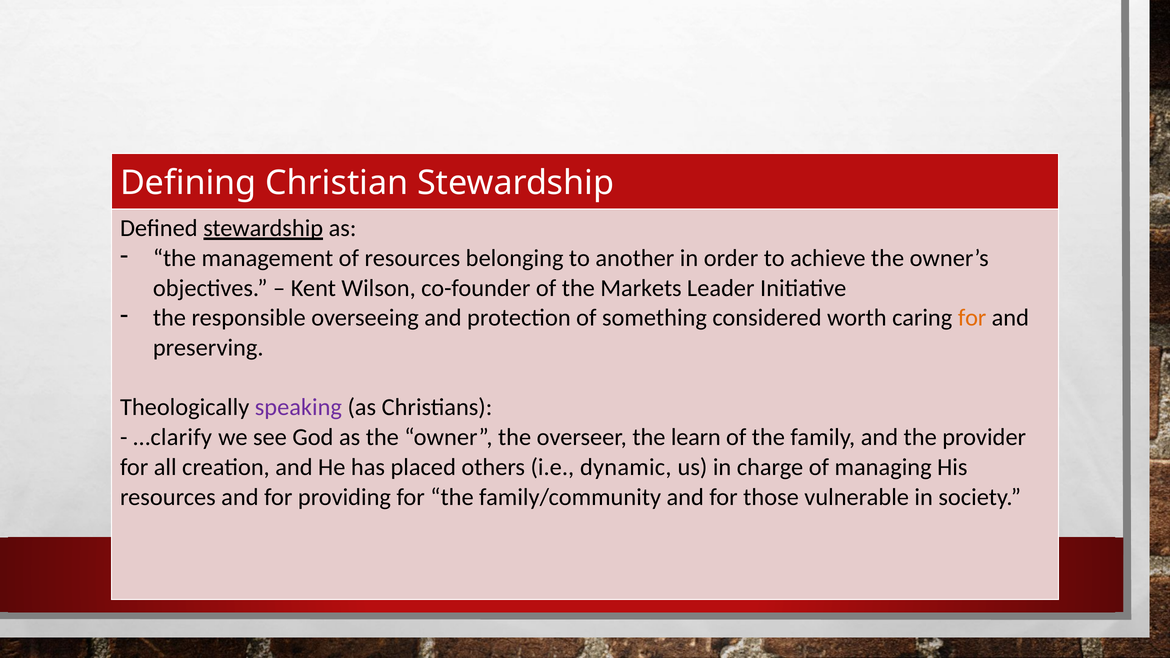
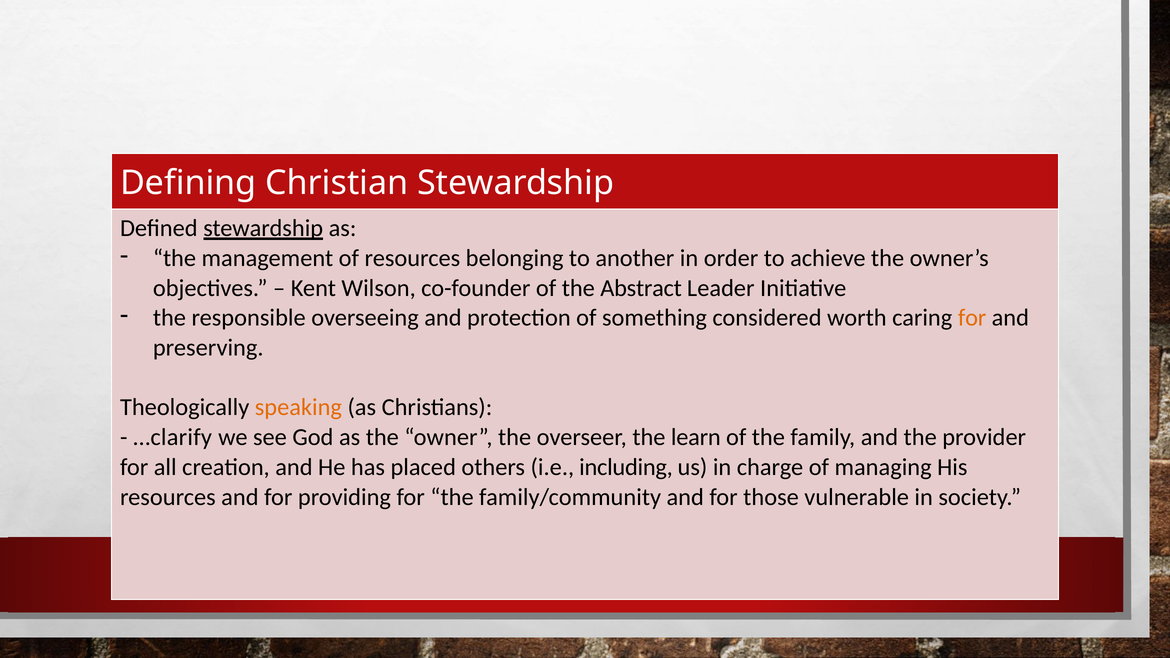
Markets: Markets -> Abstract
speaking colour: purple -> orange
dynamic: dynamic -> including
